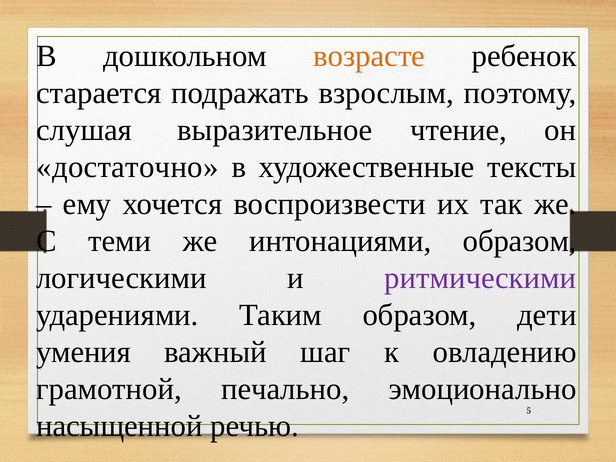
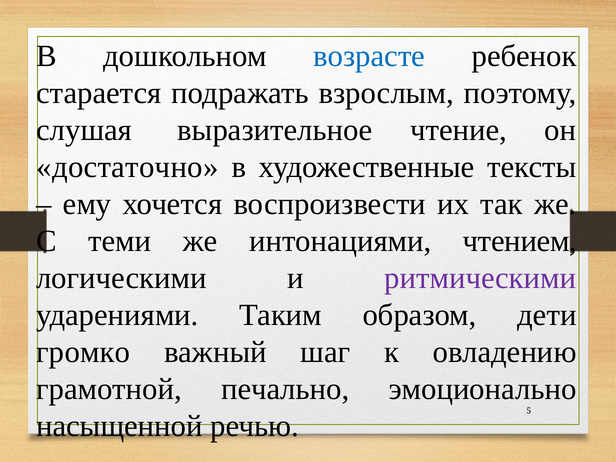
возрасте colour: orange -> blue
интонациями образом: образом -> чтением
умения: умения -> громко
